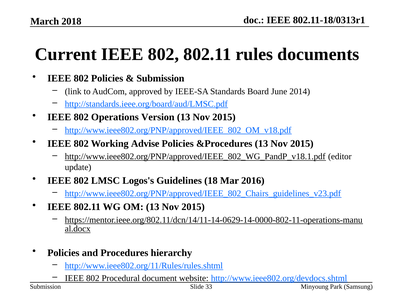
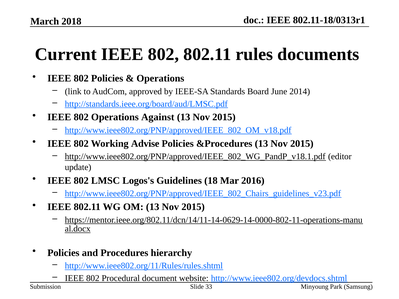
Submission at (160, 79): Submission -> Operations
Version: Version -> Against
